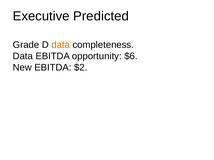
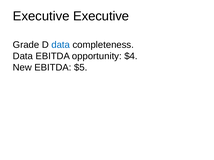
Executive Predicted: Predicted -> Executive
data at (61, 45) colour: orange -> blue
$6: $6 -> $4
$2: $2 -> $5
